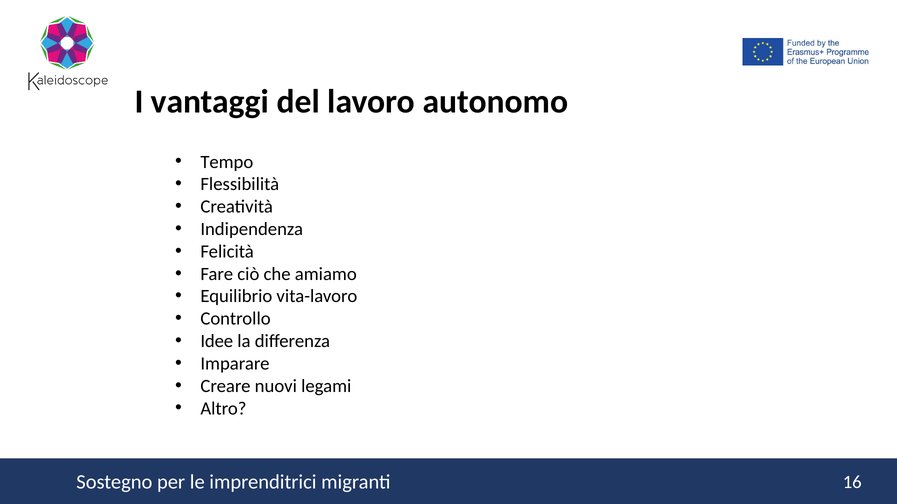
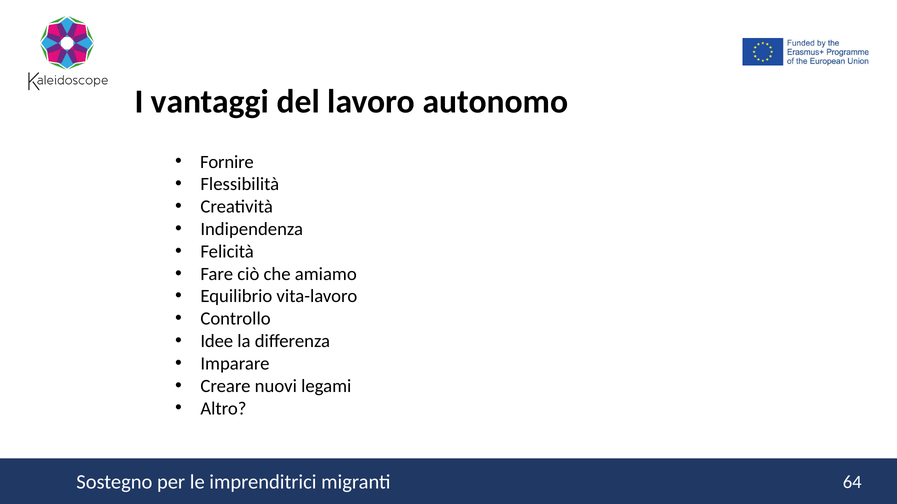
Tempo: Tempo -> Fornire
16: 16 -> 64
